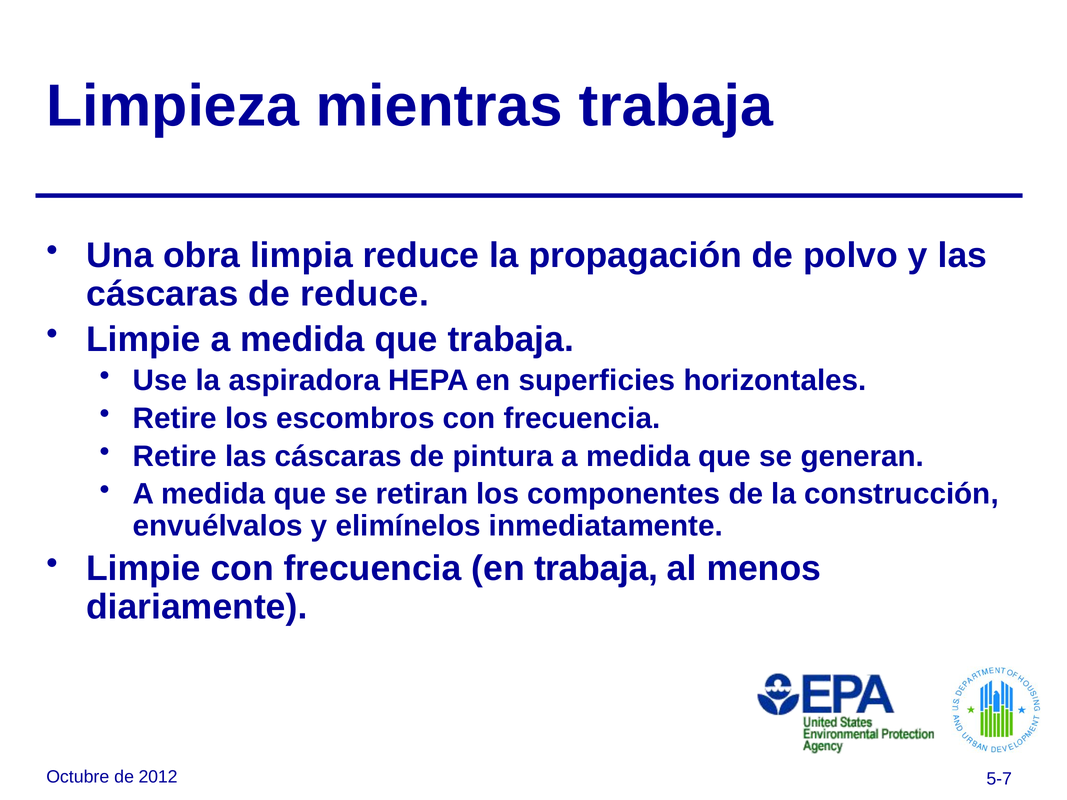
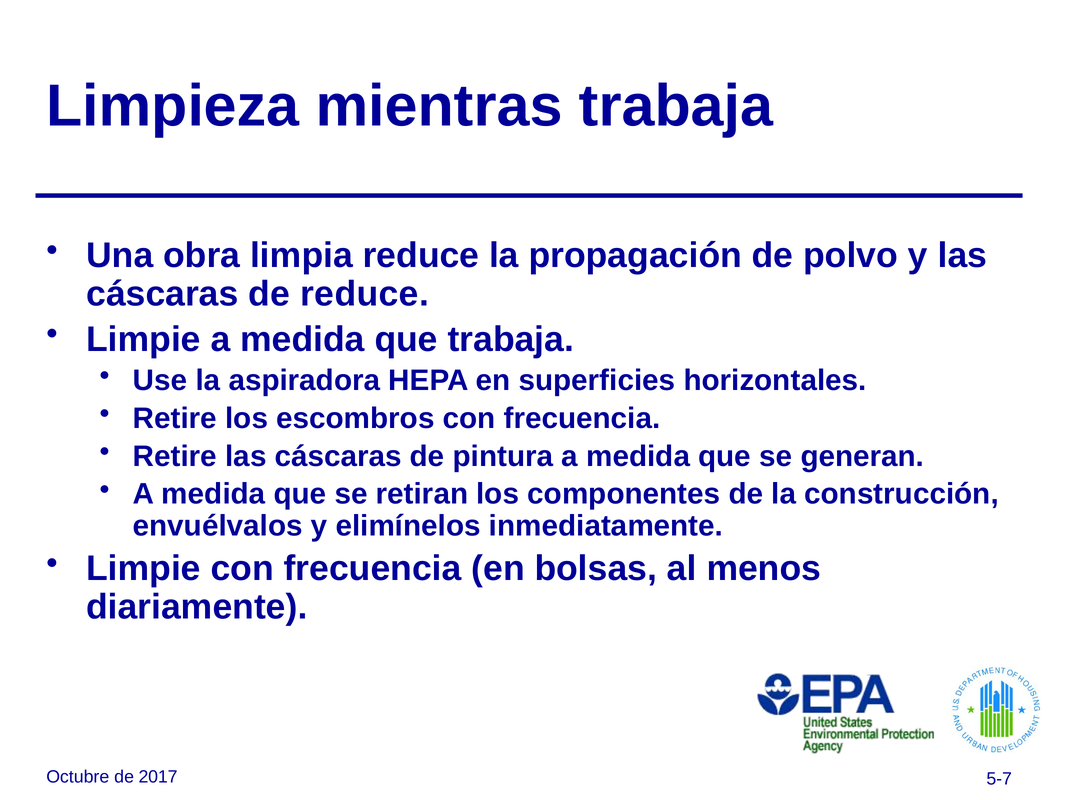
en trabaja: trabaja -> bolsas
2012: 2012 -> 2017
